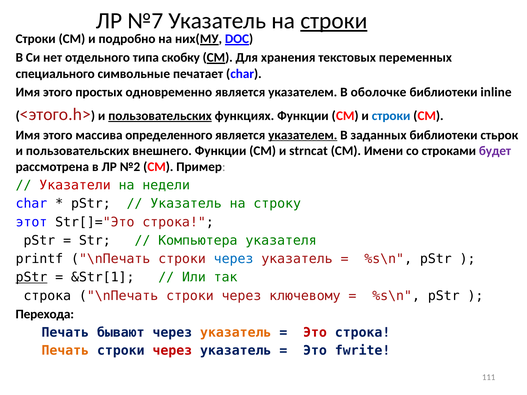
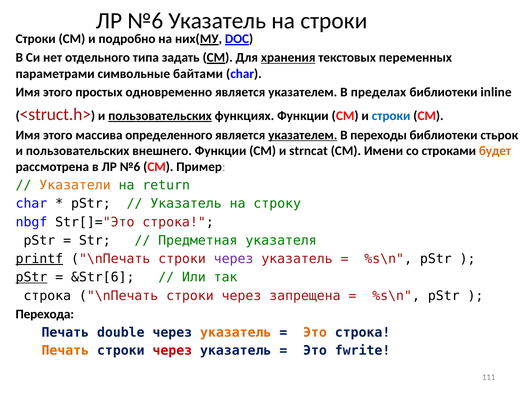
№7 at (145, 21): №7 -> №6
строки at (334, 21) underline: present -> none
скобку: скобку -> задать
хранения underline: none -> present
специального: специального -> параметрами
печатает: печатает -> байтами
оболочке: оболочке -> пределах
<этого.h>: <этого.h> -> <struct.h>
заданных: заданных -> переходы
будет colour: purple -> orange
в ЛР №2: №2 -> №6
Указатели colour: red -> orange
недели: недели -> return
этот: этот -> nbgf
Компьютера: Компьютера -> Предметная
printf underline: none -> present
через at (234, 259) colour: blue -> purple
&Str[1: &Str[1 -> &Str[6
ключевому: ключевому -> запрещена
бывают: бывают -> double
Это at (315, 333) colour: red -> orange
